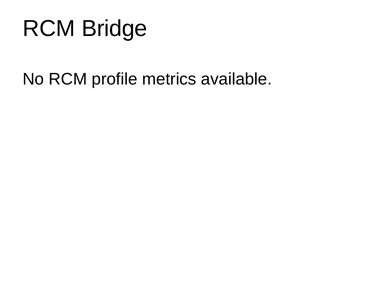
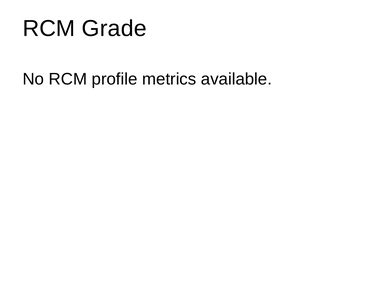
Bridge: Bridge -> Grade
